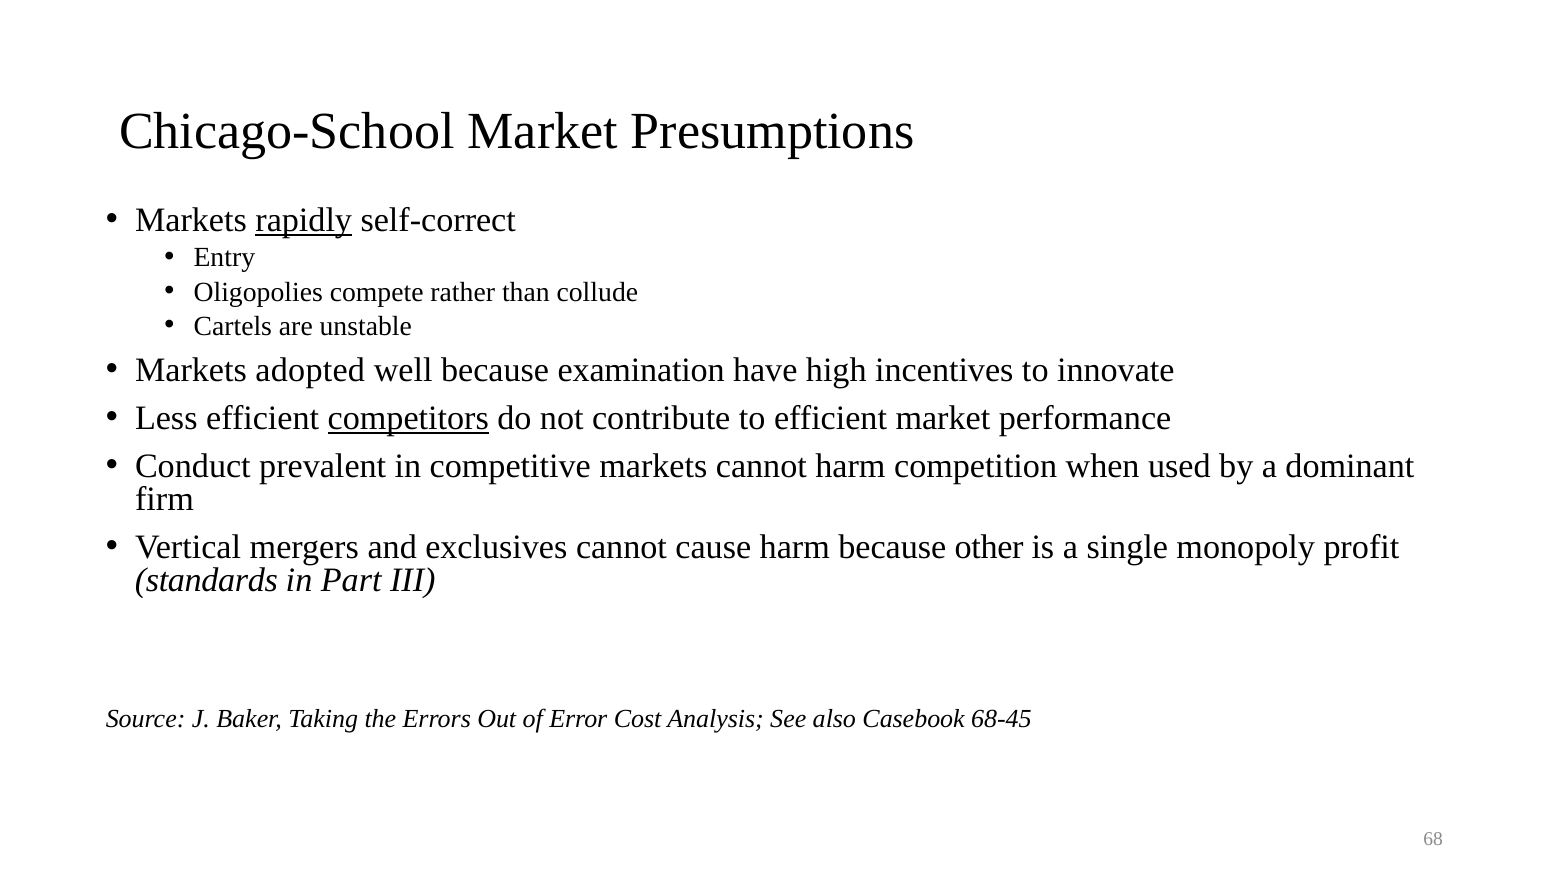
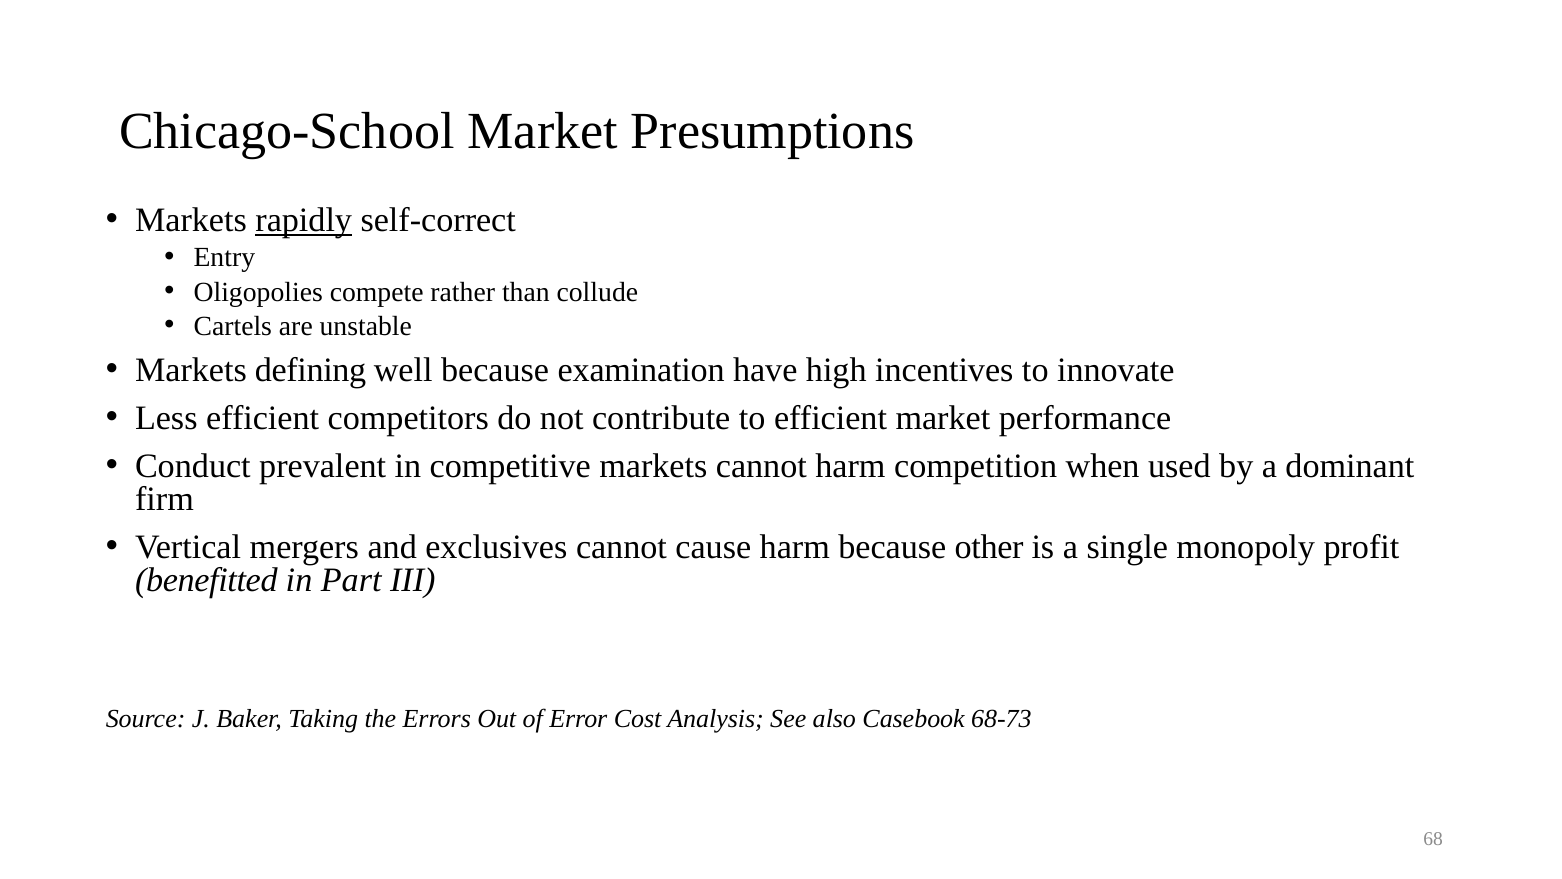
adopted: adopted -> defining
competitors underline: present -> none
standards: standards -> benefitted
68-45: 68-45 -> 68-73
